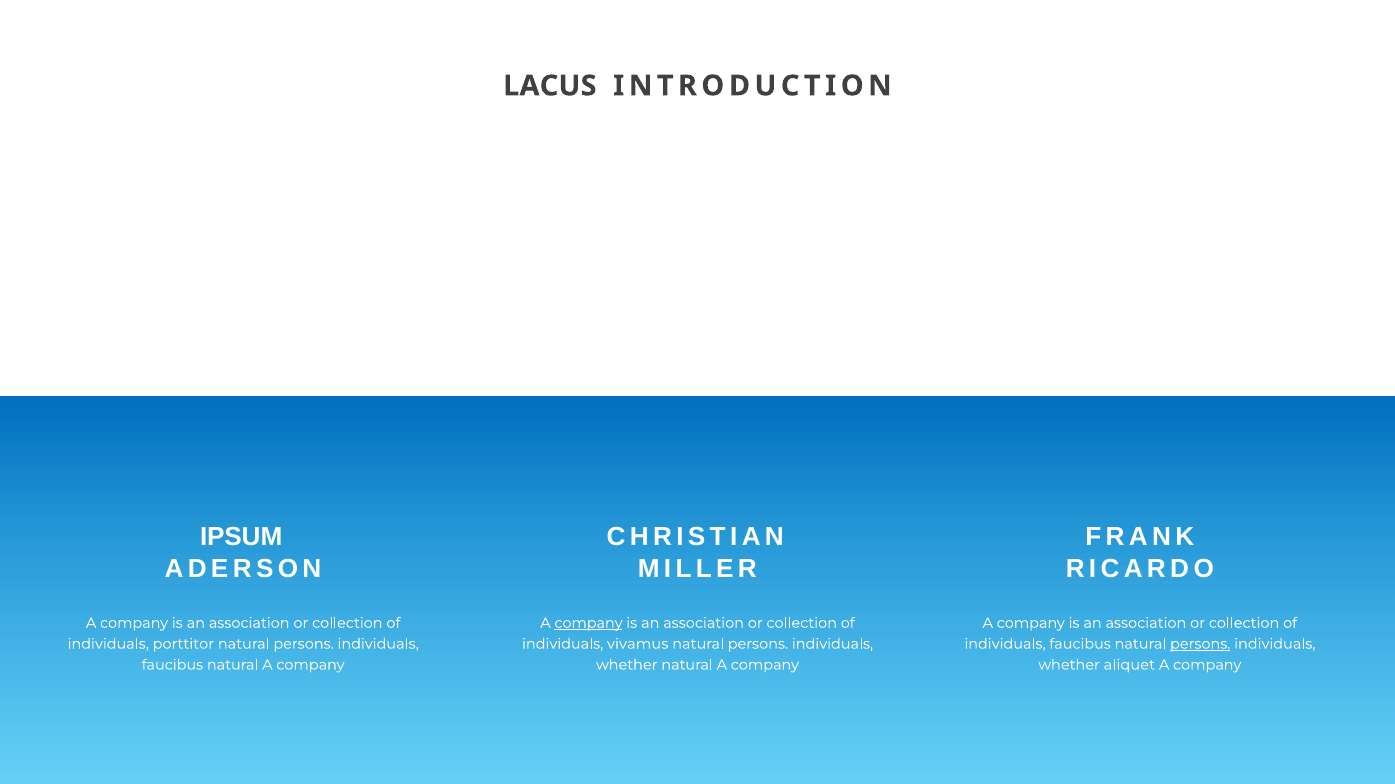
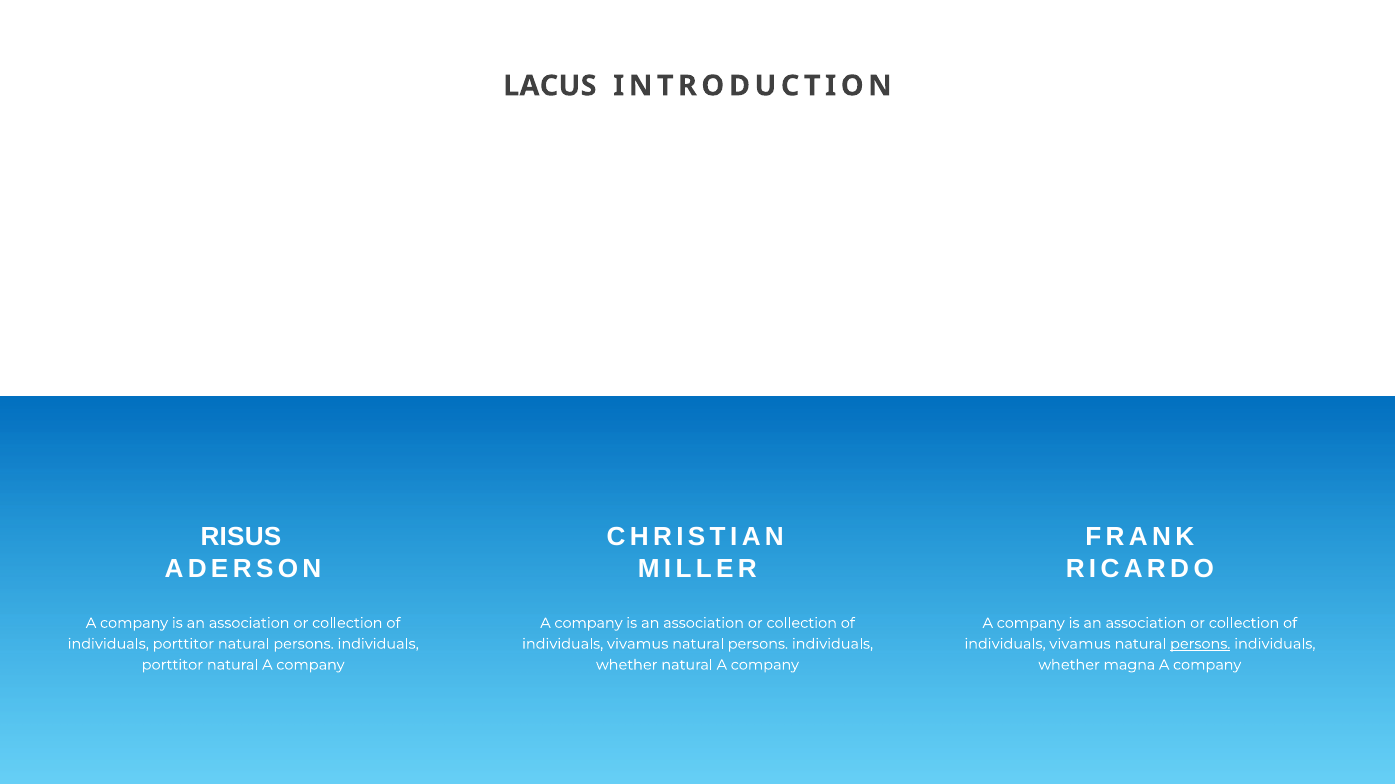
IPSUM: IPSUM -> RISUS
company at (588, 624) underline: present -> none
faucibus at (1080, 644): faucibus -> vivamus
faucibus at (172, 665): faucibus -> porttitor
aliquet: aliquet -> magna
